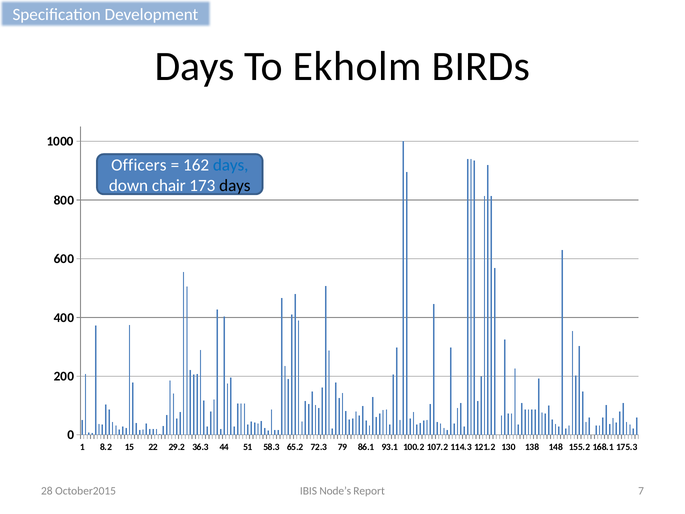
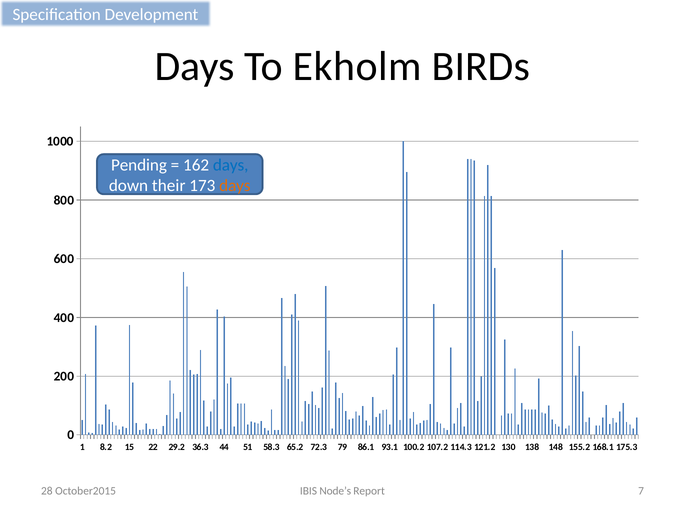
Officers: Officers -> Pending
chair: chair -> their
days at (235, 186) colour: black -> orange
